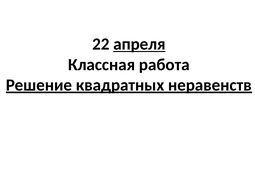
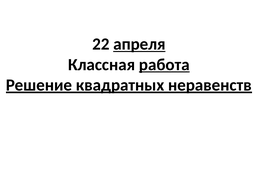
работа underline: none -> present
